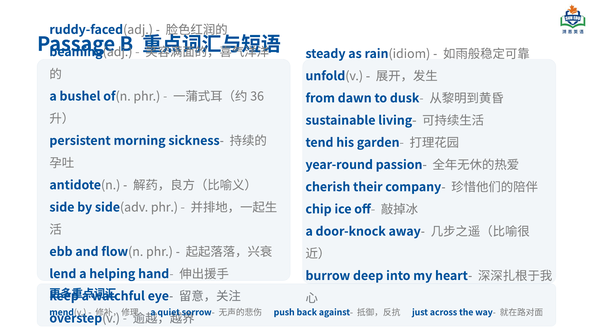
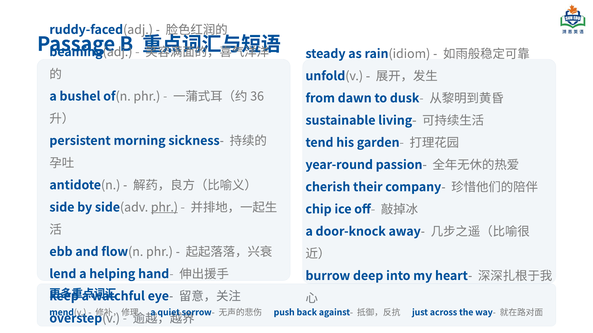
phr at (164, 208) underline: none -> present
